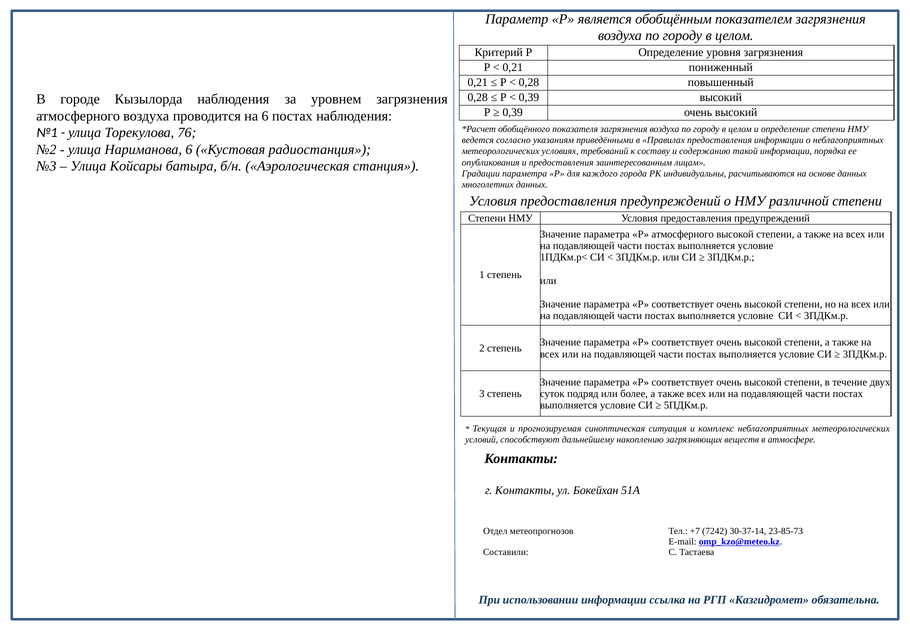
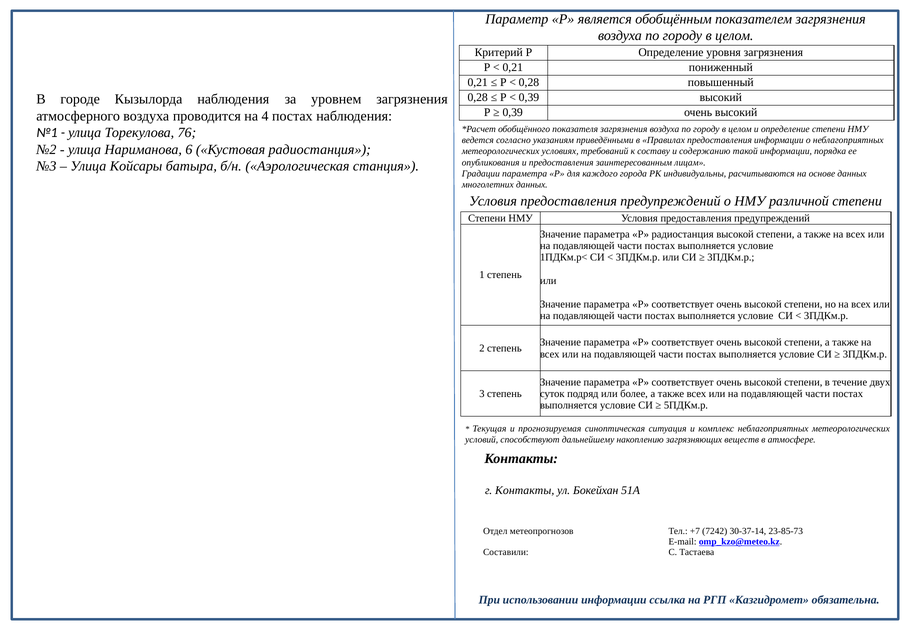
на 6: 6 -> 4
Р атмосферного: атмосферного -> радиостанция
